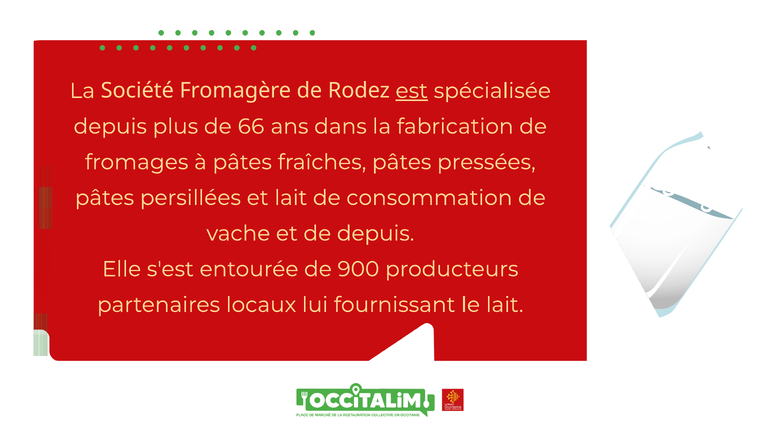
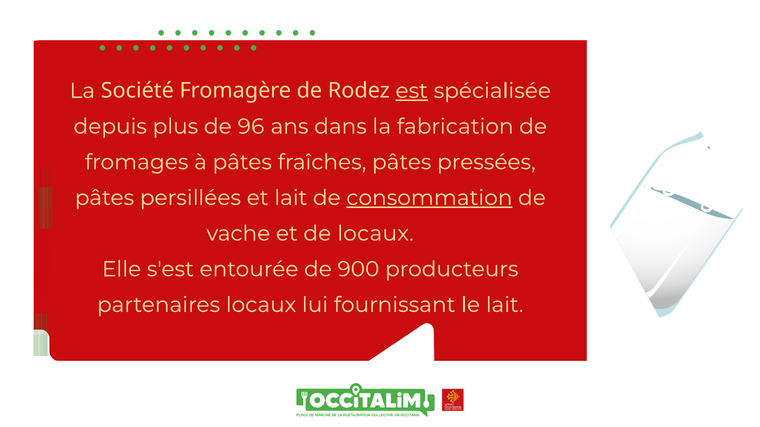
66: 66 -> 96
consommation underline: none -> present
de depuis: depuis -> locaux
